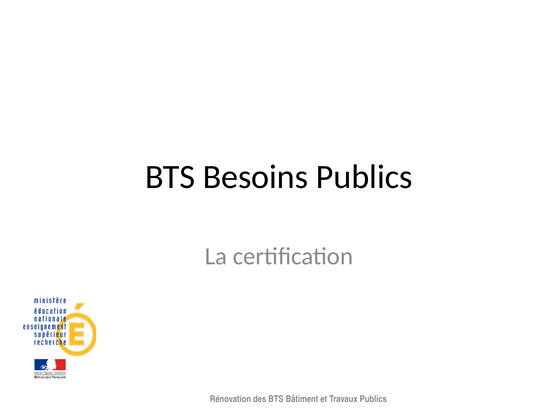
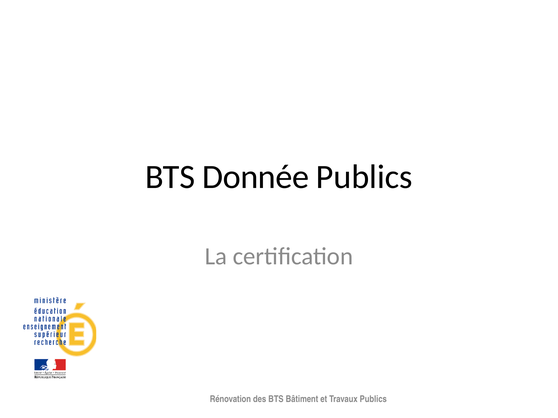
Besoins: Besoins -> Donnée
